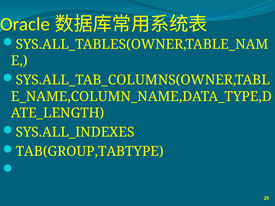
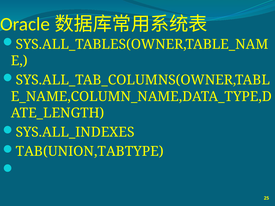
TAB(GROUP,TABTYPE: TAB(GROUP,TABTYPE -> TAB(UNION,TABTYPE
